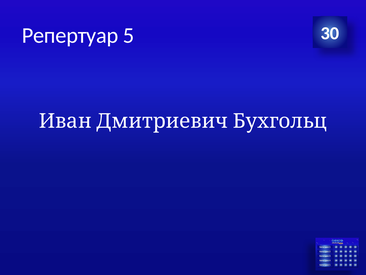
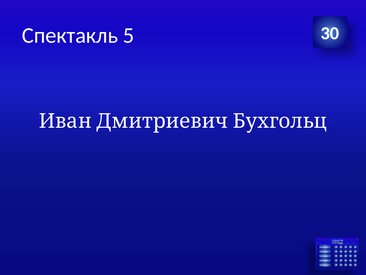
Репертуар: Репертуар -> Спектакль
